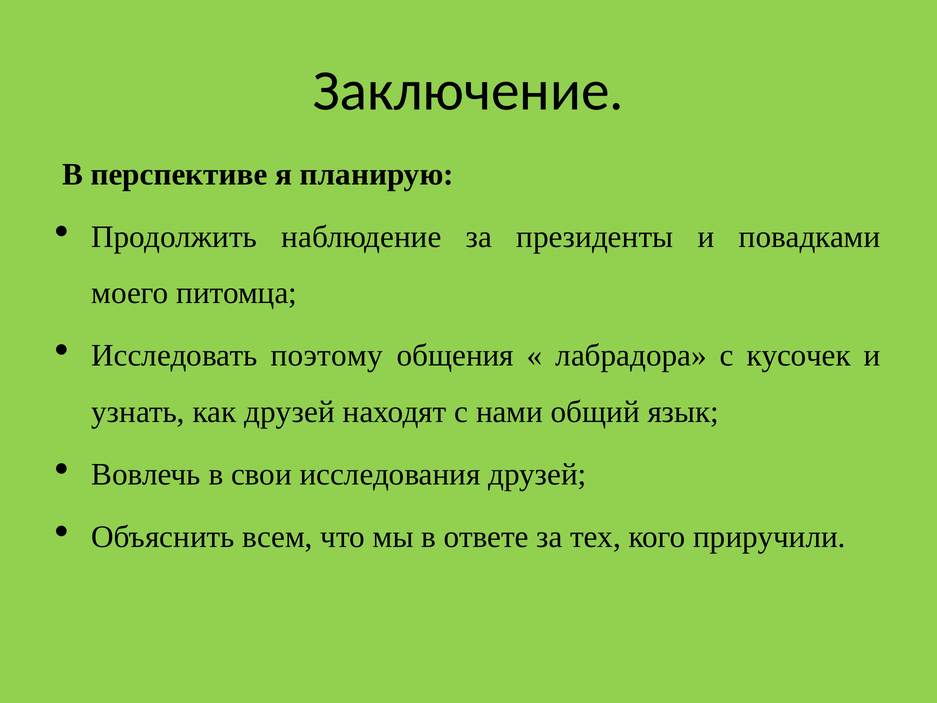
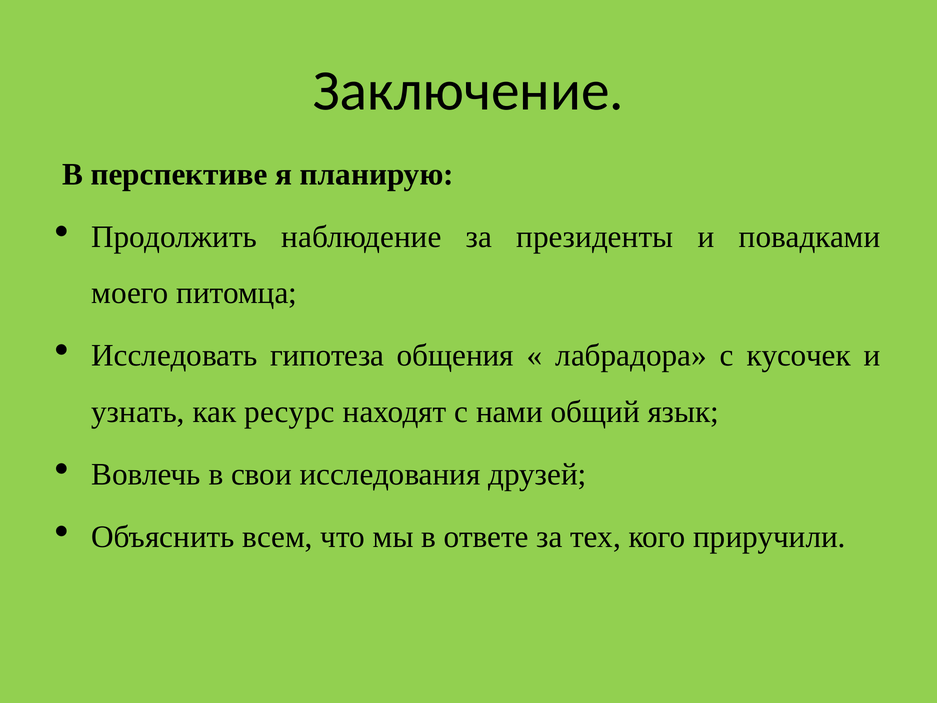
поэтому: поэтому -> гипотеза
как друзей: друзей -> ресурс
